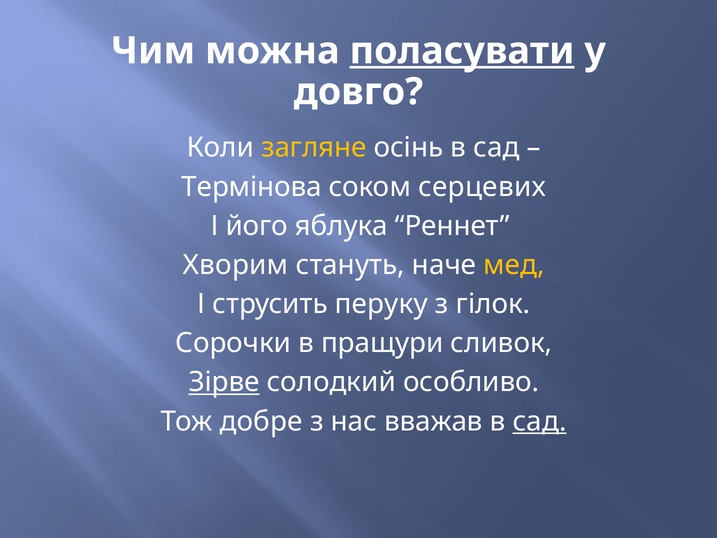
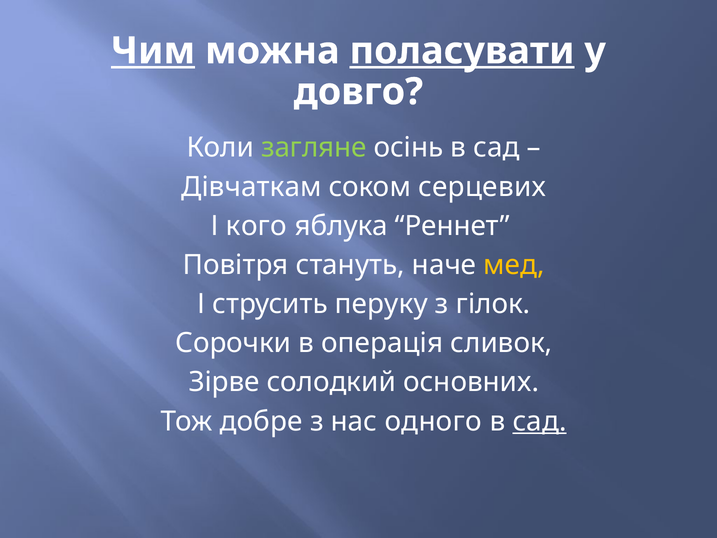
Чим underline: none -> present
загляне colour: yellow -> light green
Термінова: Термінова -> Дівчаткам
його: його -> кого
Хворим: Хворим -> Повітря
пращури: пращури -> операція
Зірве underline: present -> none
особливо: особливо -> основних
вважав: вважав -> одного
